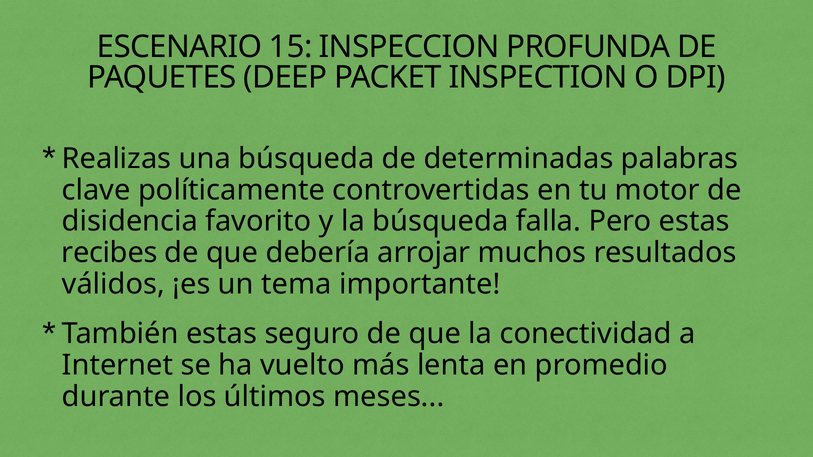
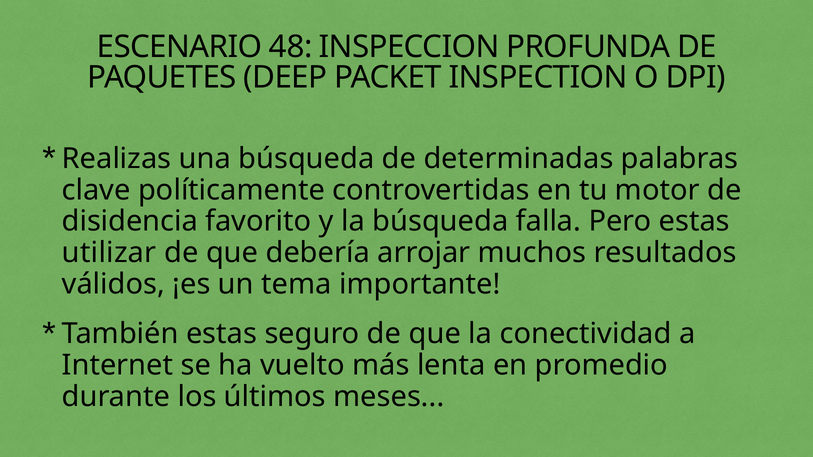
15: 15 -> 48
recibes: recibes -> utilizar
